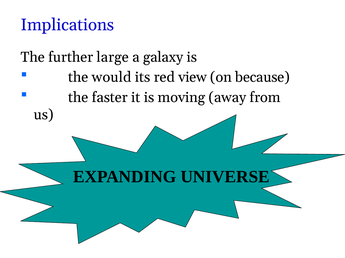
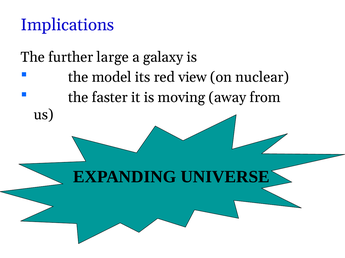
would: would -> model
because: because -> nuclear
